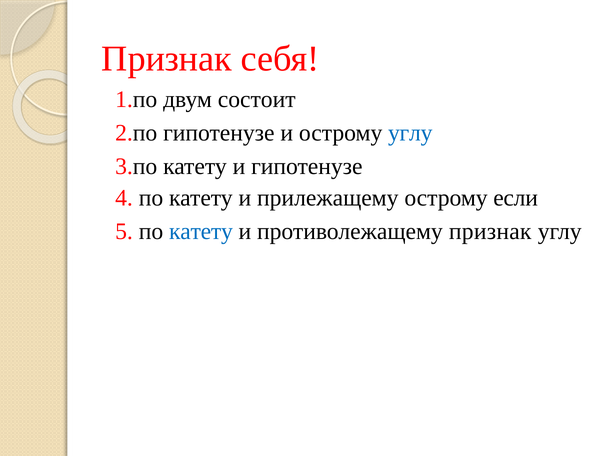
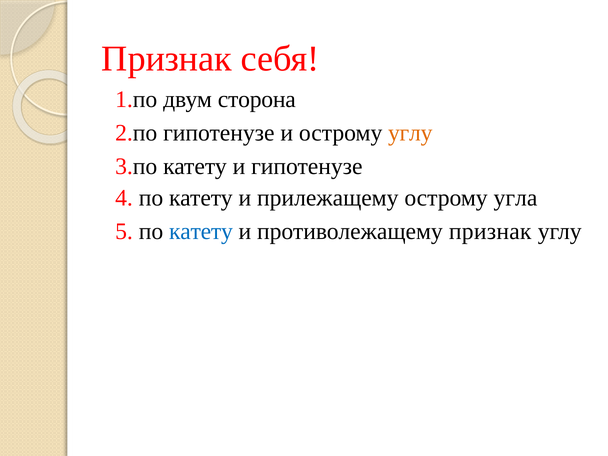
состоит: состоит -> сторона
углу at (410, 133) colour: blue -> orange
если: если -> угла
